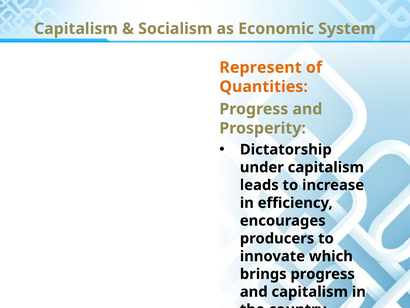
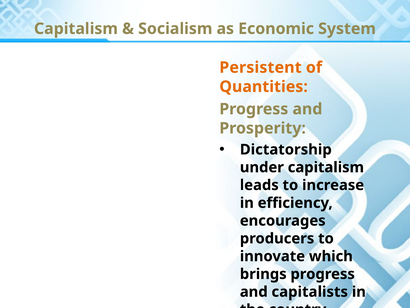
Represent: Represent -> Persistent
and capitalism: capitalism -> capitalists
